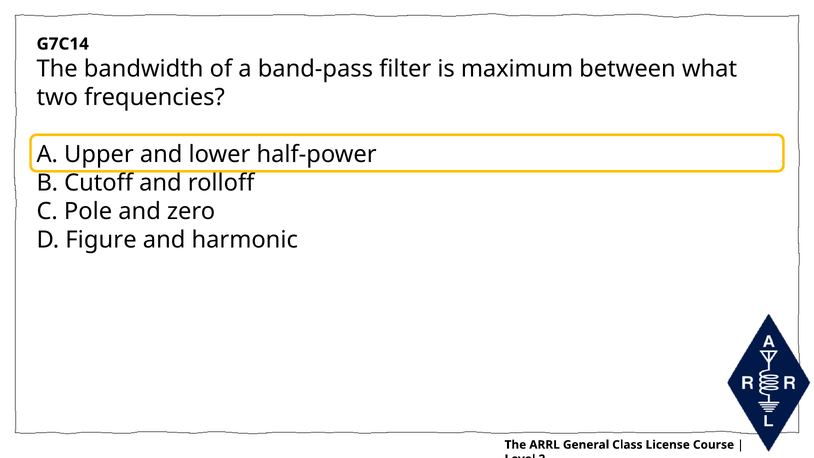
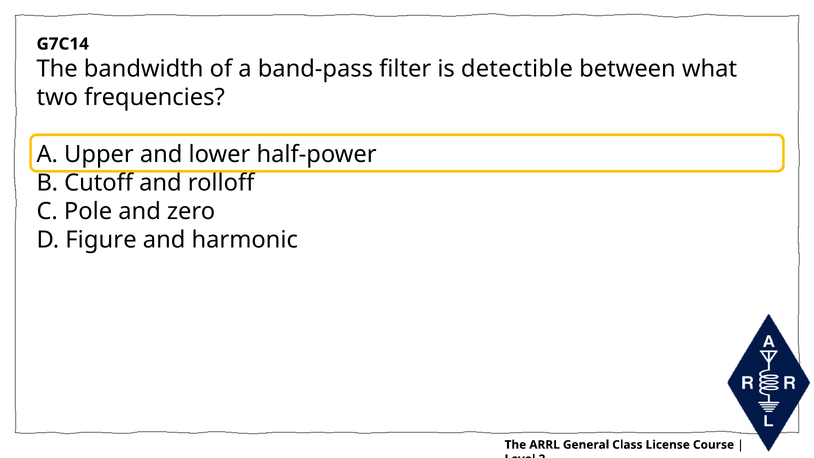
maximum: maximum -> detectible
